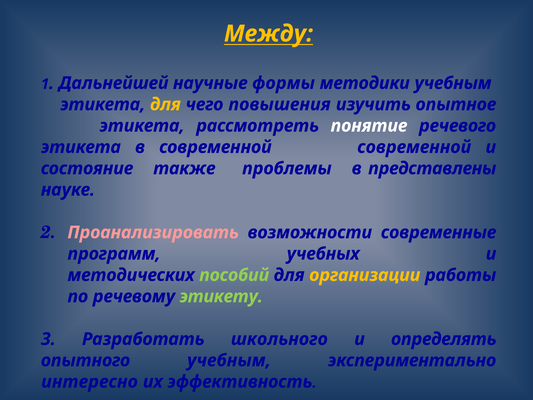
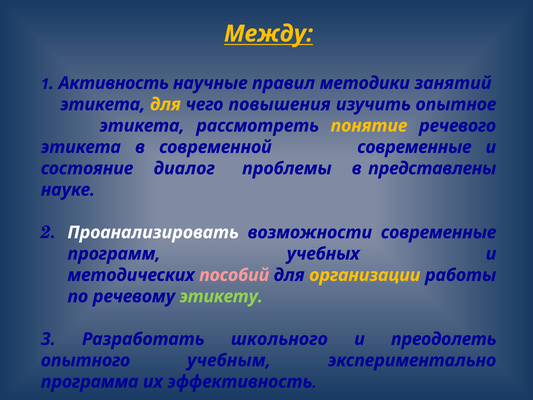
Дальнейшей: Дальнейшей -> Активность
формы: формы -> правил
методики учебным: учебным -> занятий
понятие colour: white -> yellow
современной современной: современной -> современные
также: также -> диалог
Проанализировать colour: pink -> white
пособий colour: light green -> pink
определять: определять -> преодолеть
интересно: интересно -> программа
